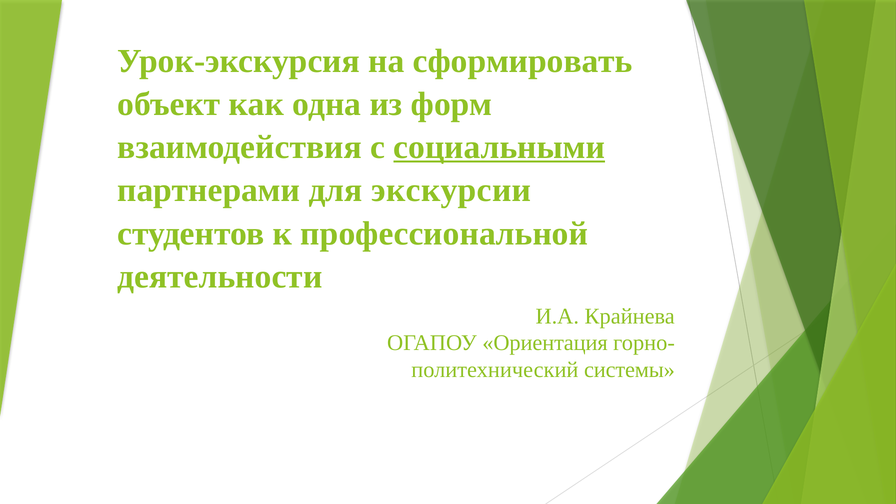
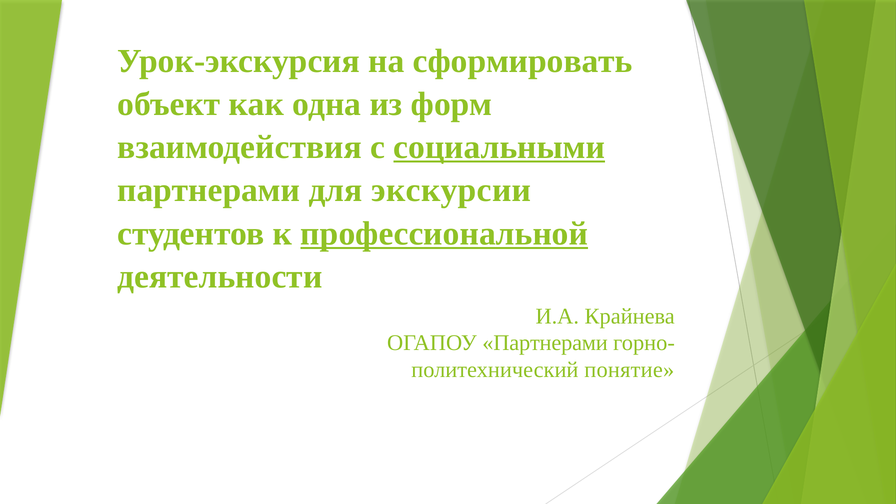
профессиональной underline: none -> present
ОГАПОУ Ориентация: Ориентация -> Партнерами
системы: системы -> понятие
